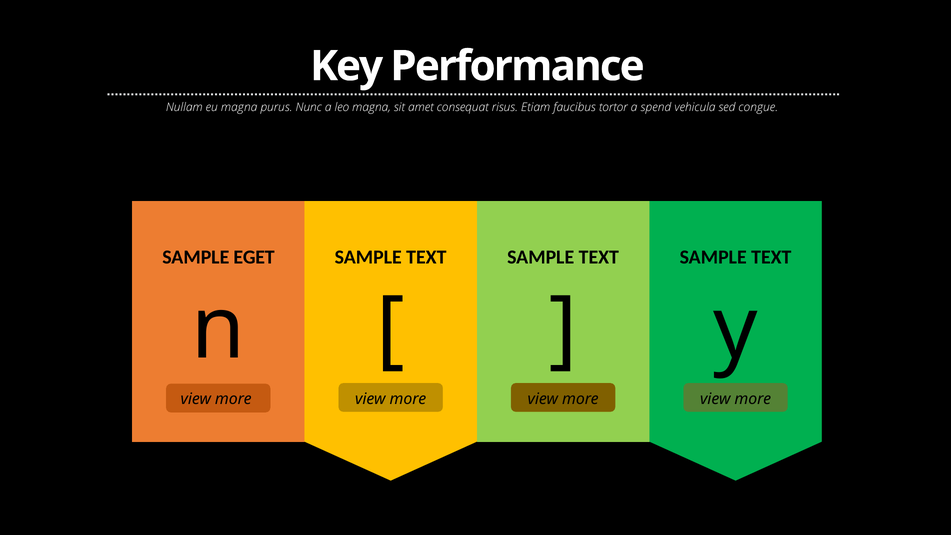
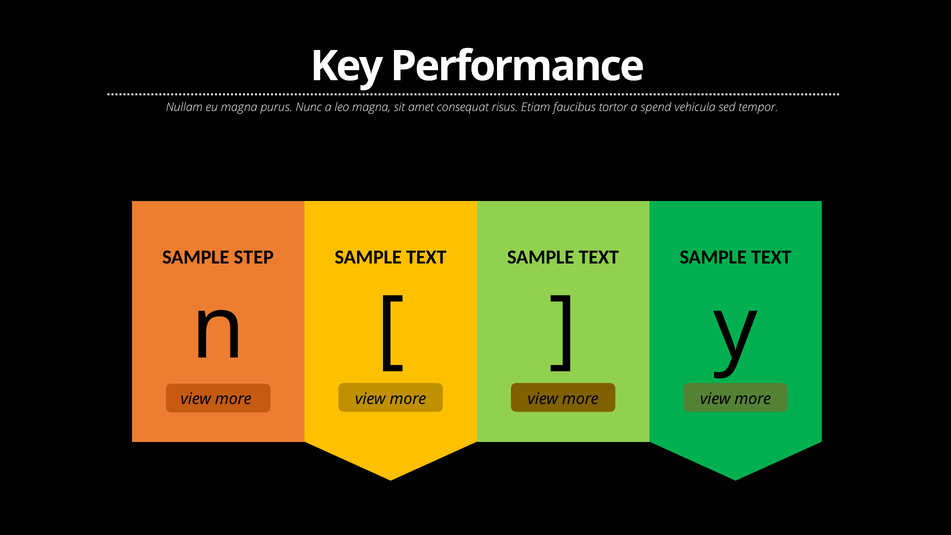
congue: congue -> tempor
EGET: EGET -> STEP
